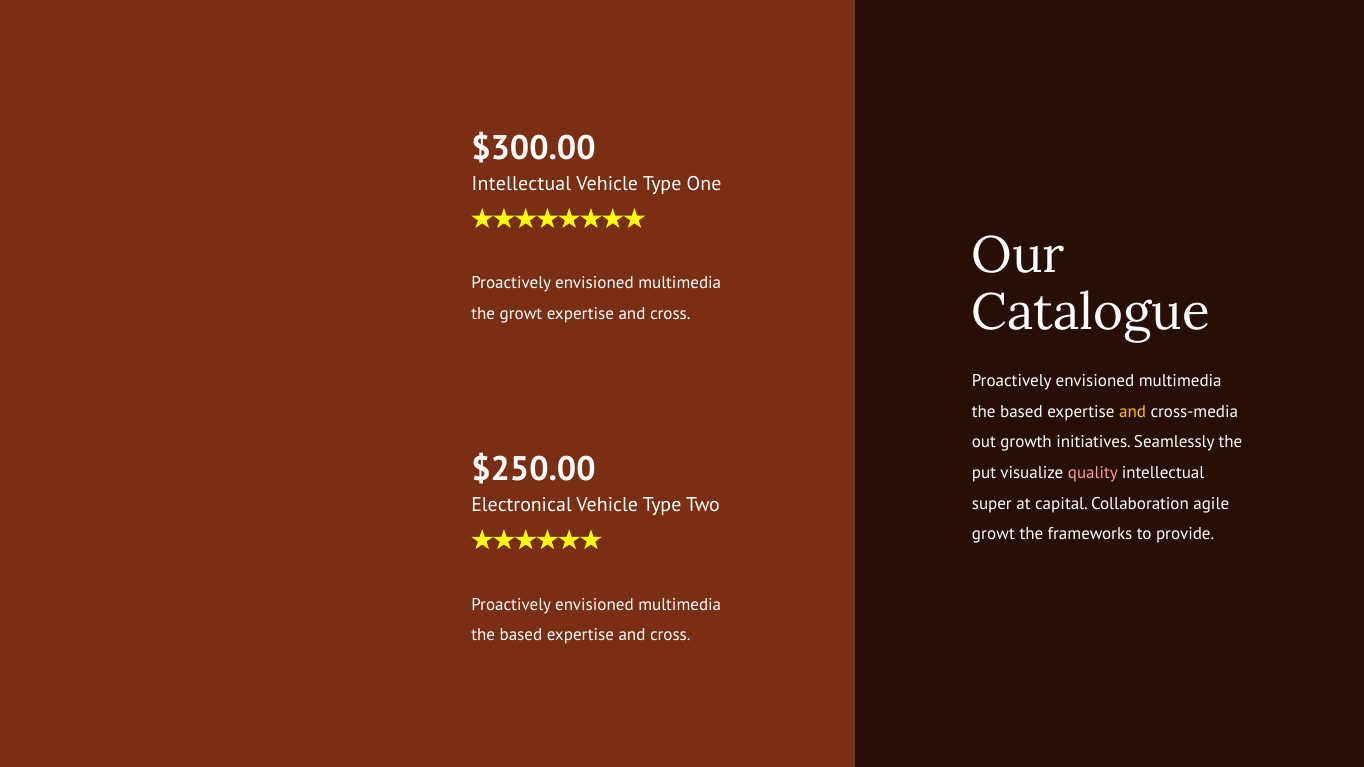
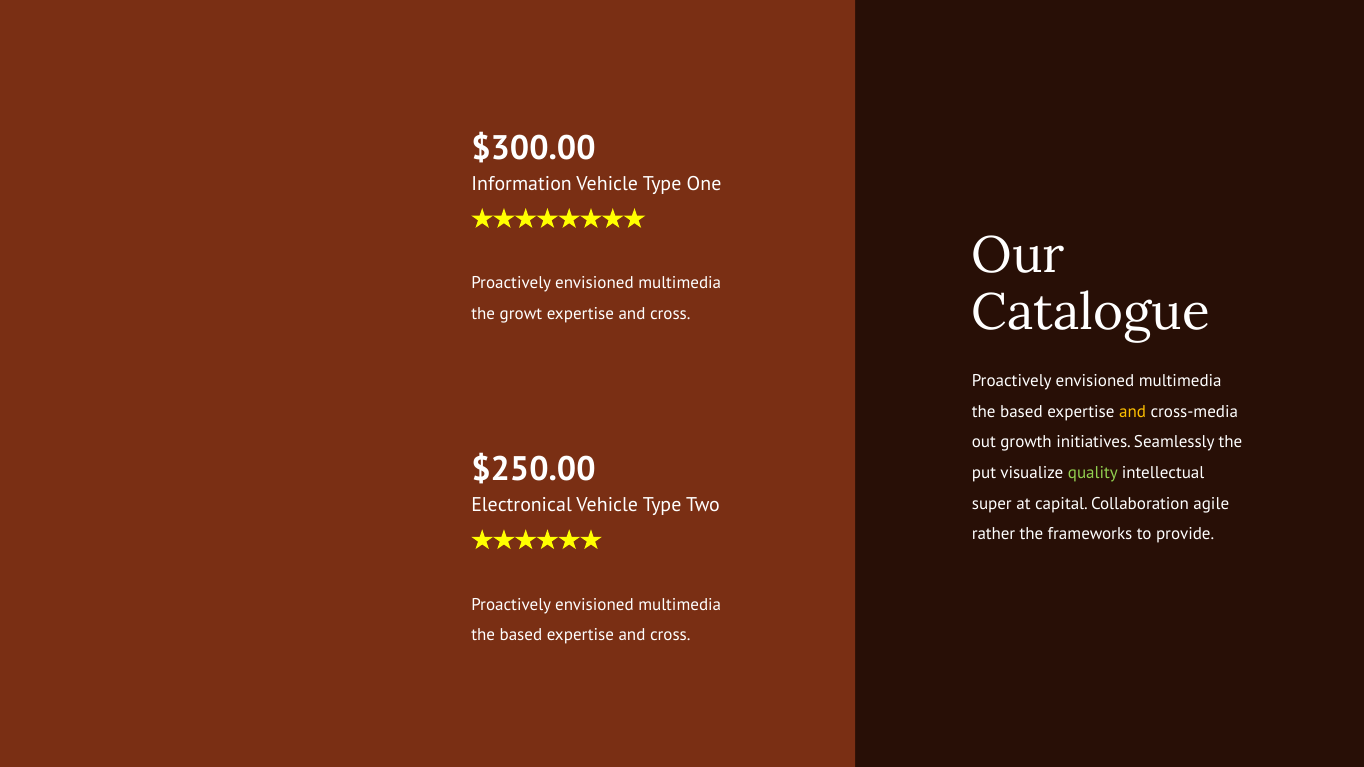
Intellectual at (522, 184): Intellectual -> Information
quality colour: pink -> light green
growt at (993, 534): growt -> rather
